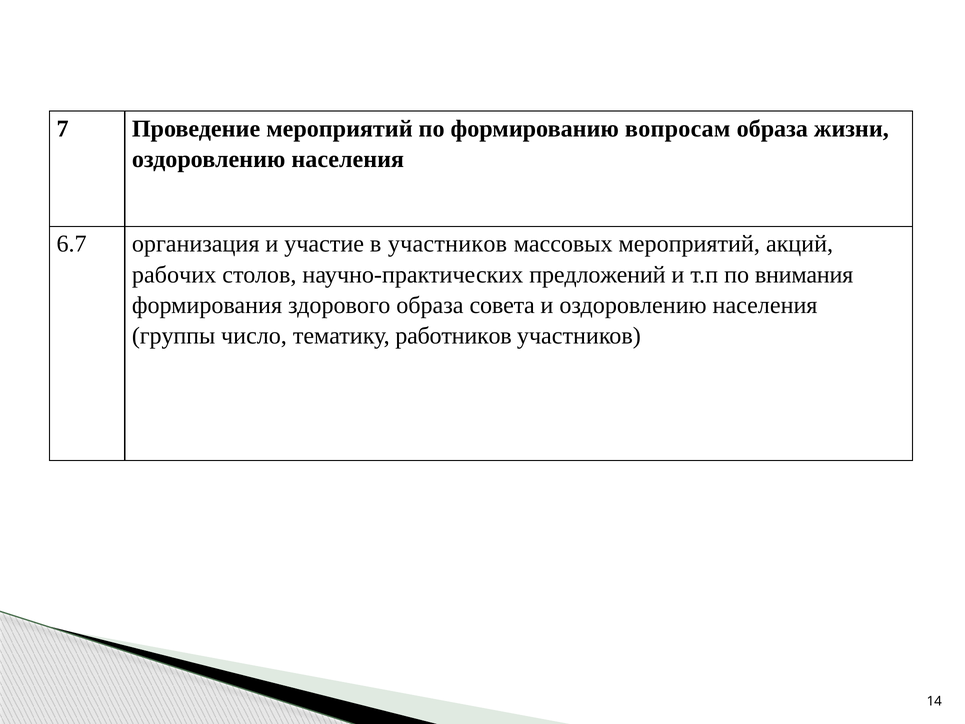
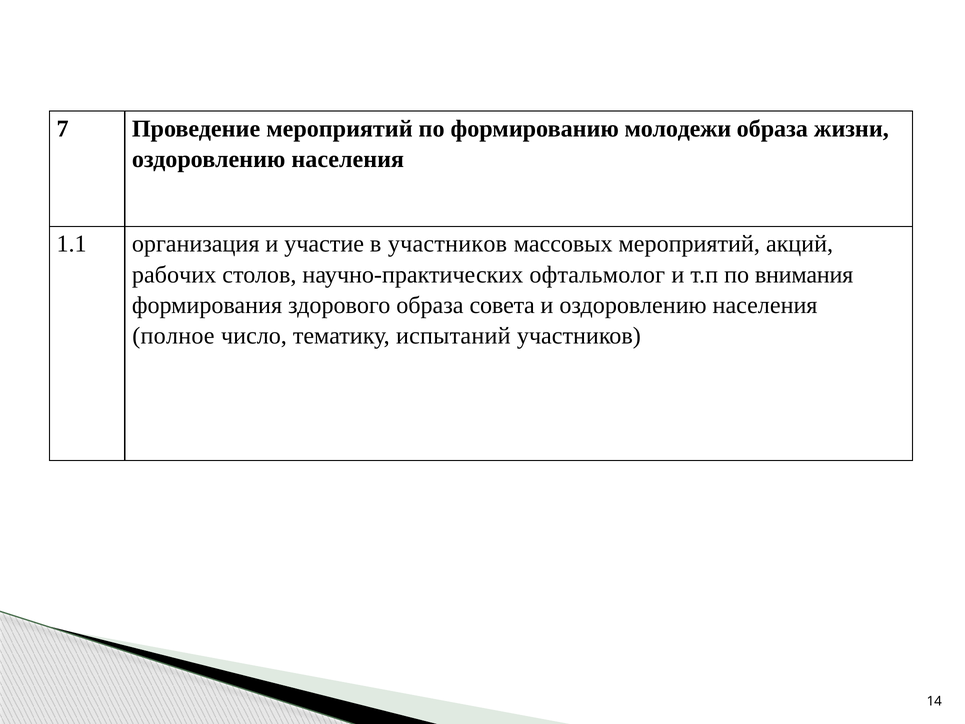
вопросам: вопросам -> молодежи
6.7: 6.7 -> 1.1
предложений: предложений -> офтальмолог
группы: группы -> полное
работников: работников -> испытаний
